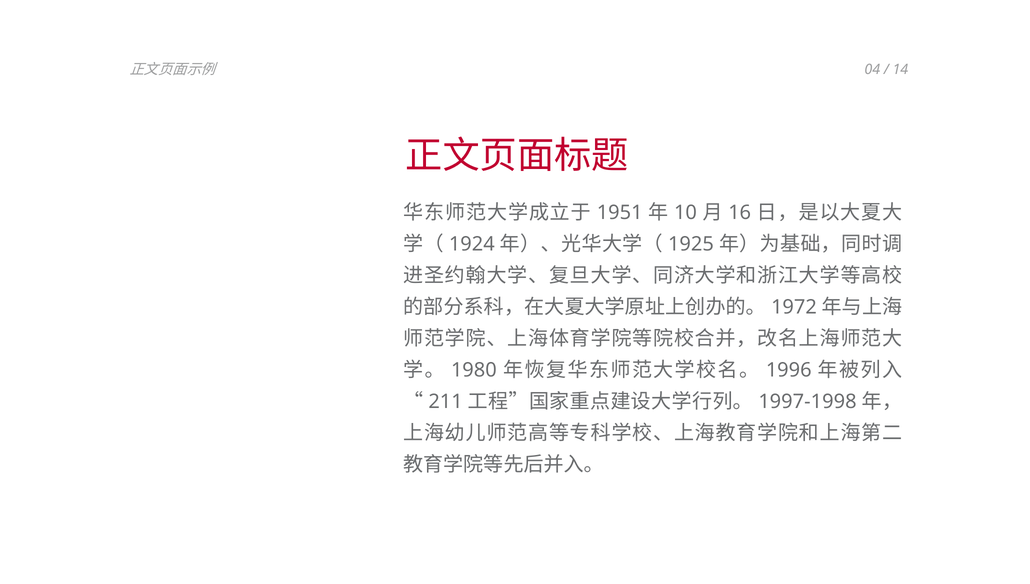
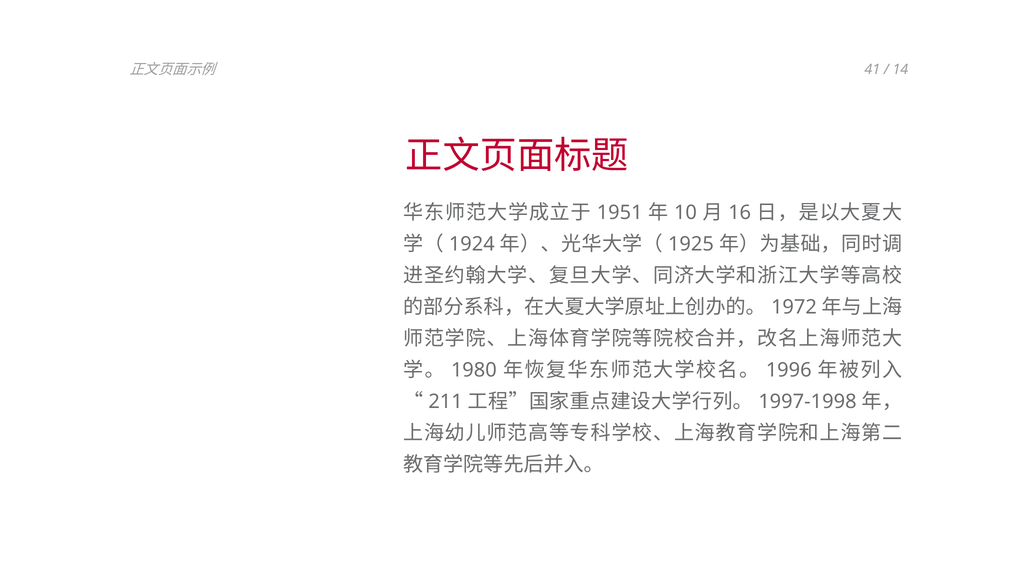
04: 04 -> 41
